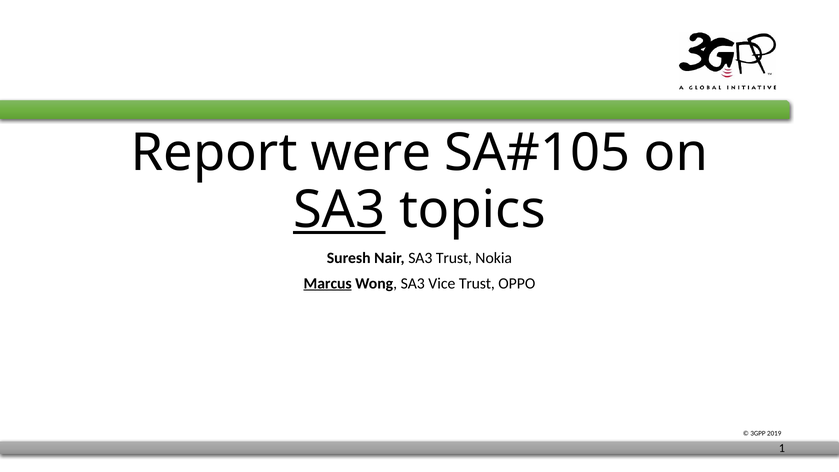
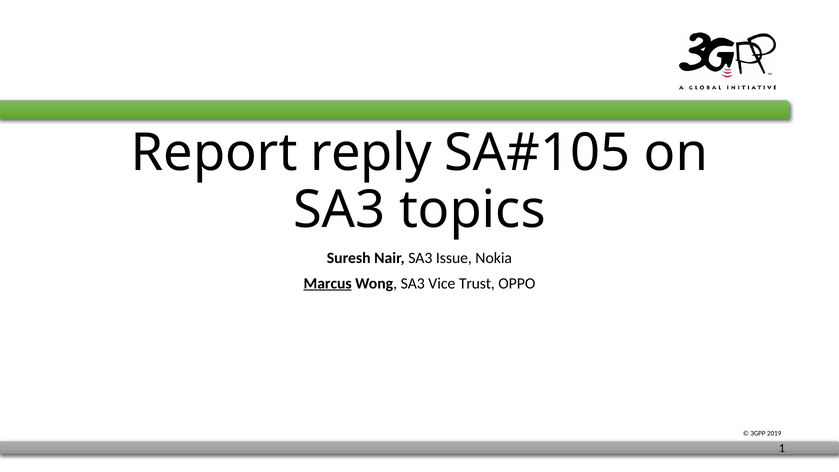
were: were -> reply
SA3 at (339, 210) underline: present -> none
SA3 Trust: Trust -> Issue
